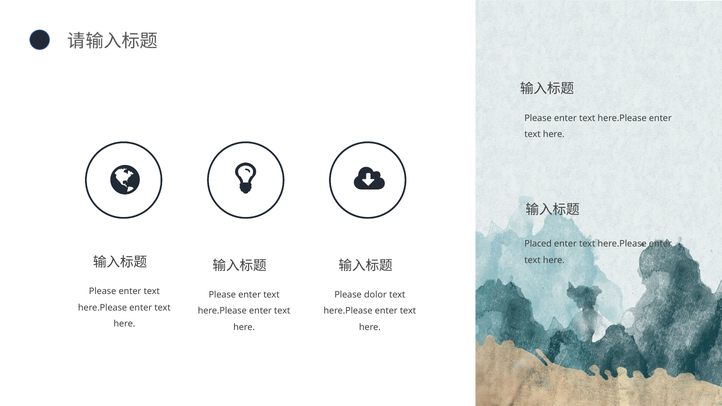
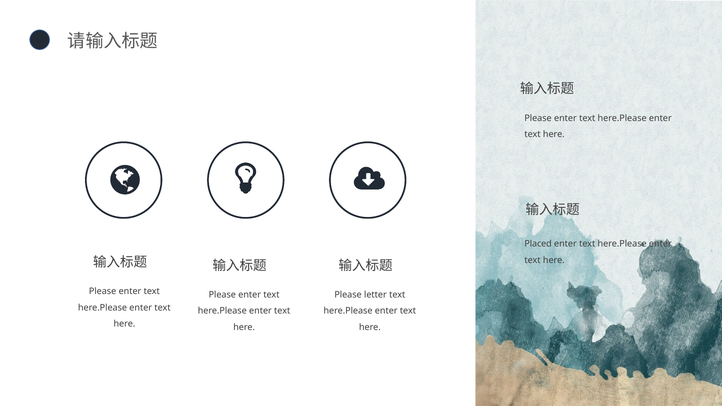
dolor: dolor -> letter
